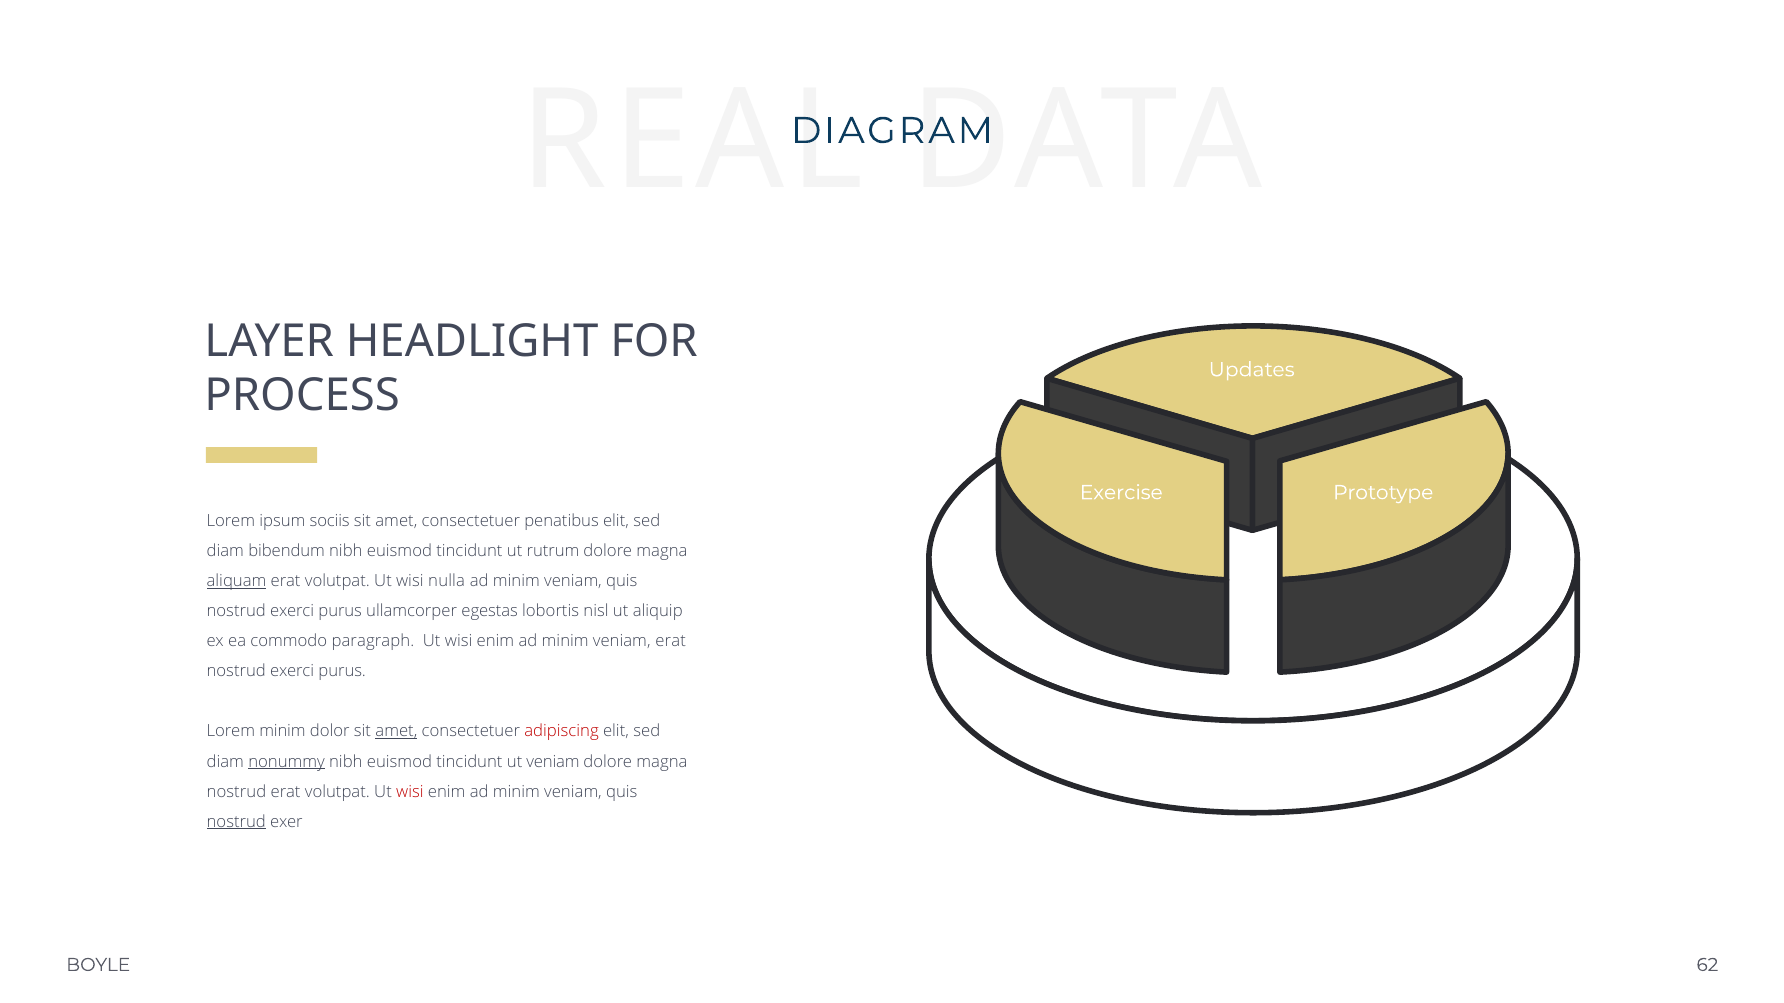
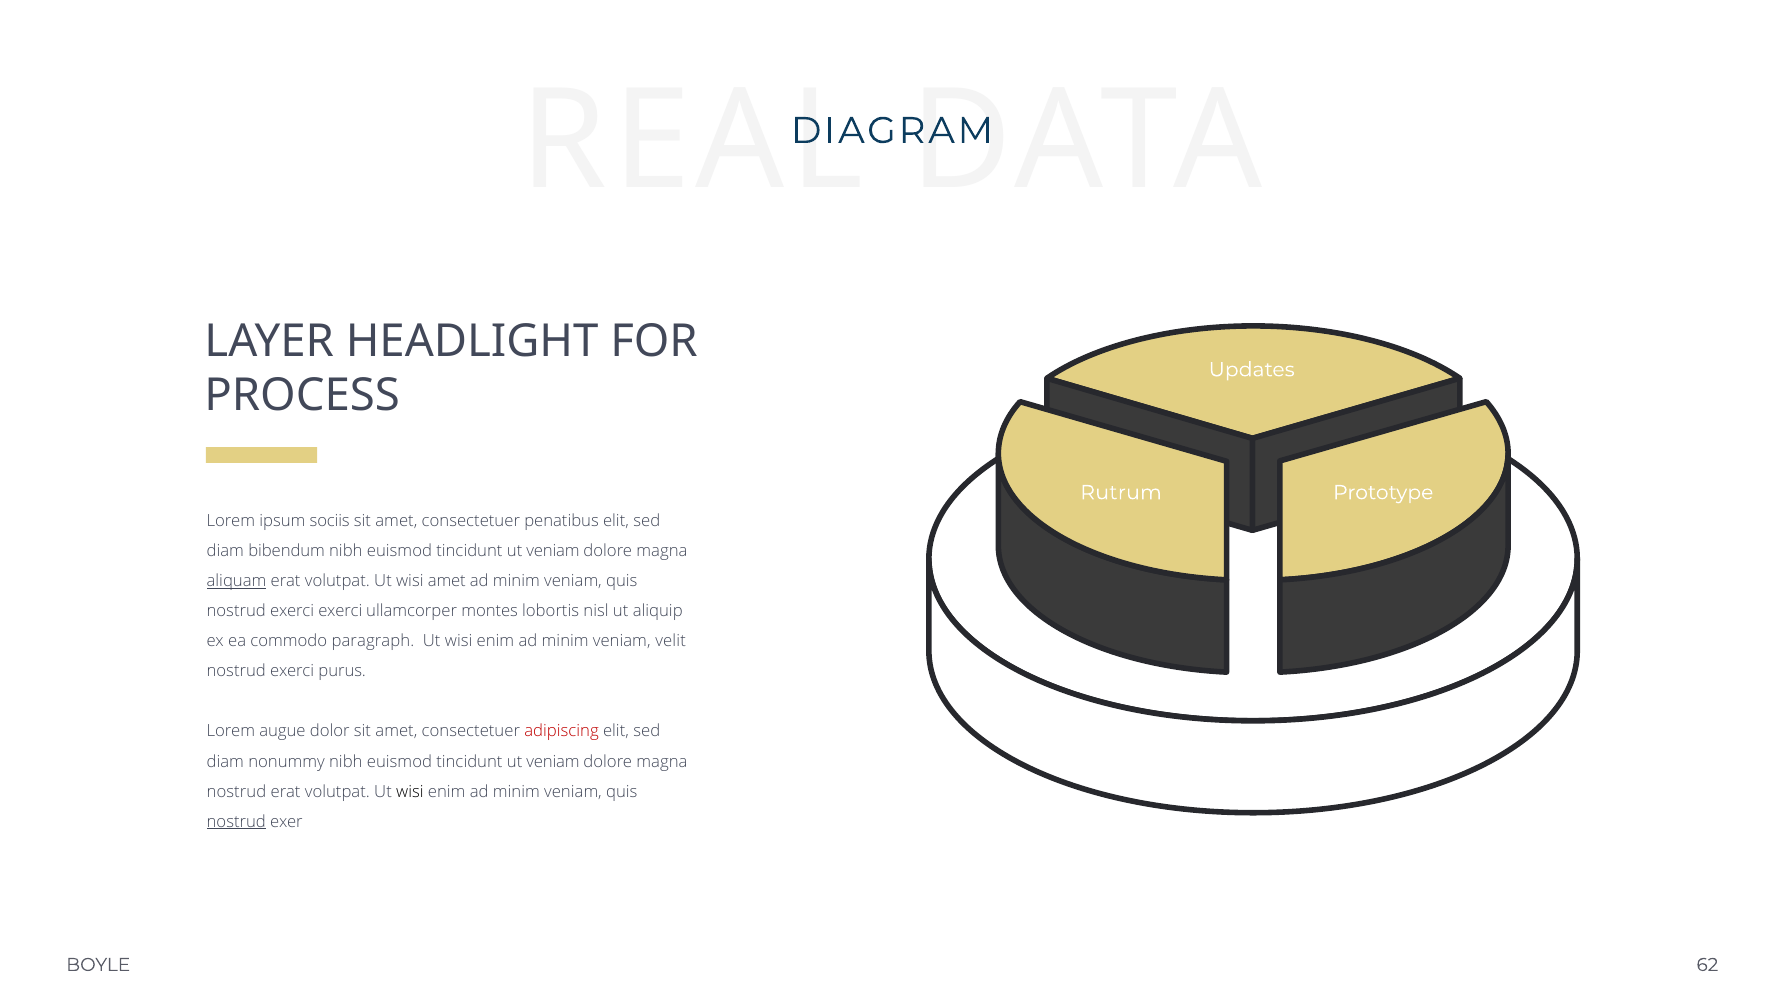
Exercise: Exercise -> Rutrum
rutrum at (553, 551): rutrum -> veniam
wisi nulla: nulla -> amet
purus at (340, 611): purus -> exerci
egestas: egestas -> montes
veniam erat: erat -> velit
Lorem minim: minim -> augue
amet at (396, 732) underline: present -> none
nonummy underline: present -> none
wisi at (410, 792) colour: red -> black
